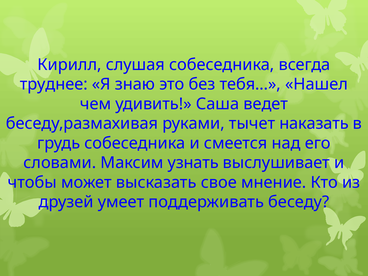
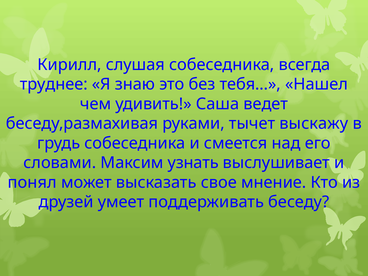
наказать: наказать -> выскажу
чтобы: чтобы -> понял
